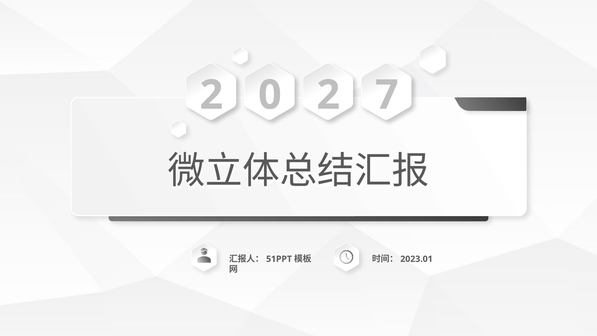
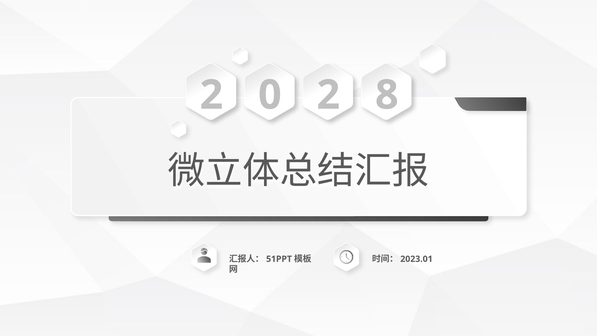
7: 7 -> 8
